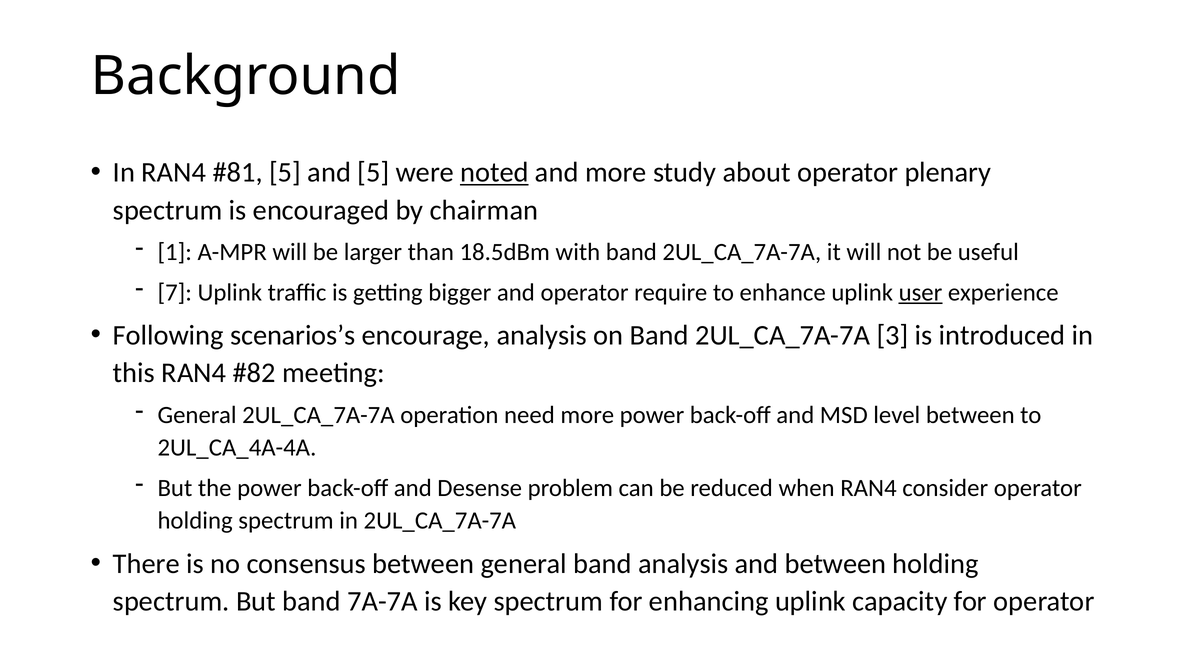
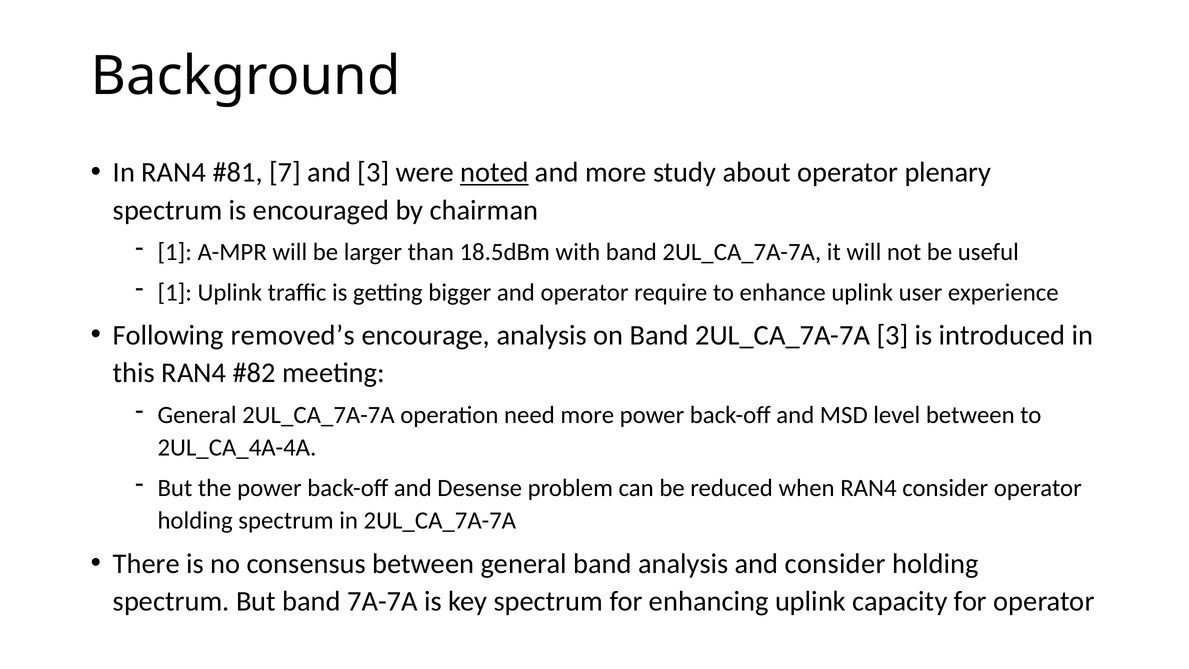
5 at (285, 172): 5 -> 7
and 5: 5 -> 3
7 at (175, 292): 7 -> 1
user underline: present -> none
scenarios’s: scenarios’s -> removed’s
and between: between -> consider
